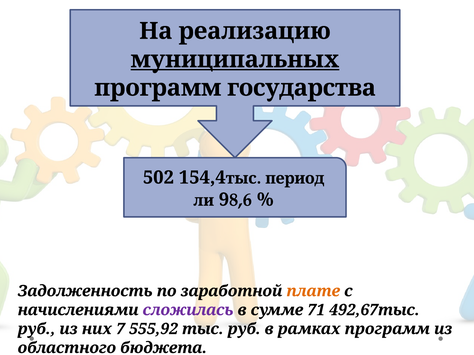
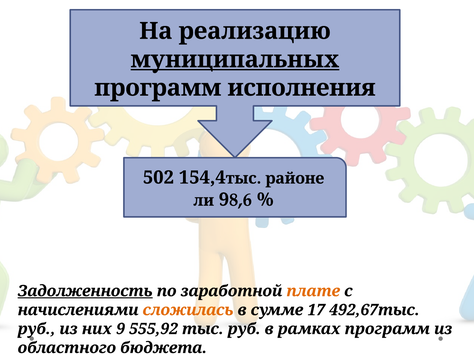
государства: государства -> исполнения
период: период -> районе
Задолженность underline: none -> present
сложилась colour: purple -> orange
71: 71 -> 17
7: 7 -> 9
